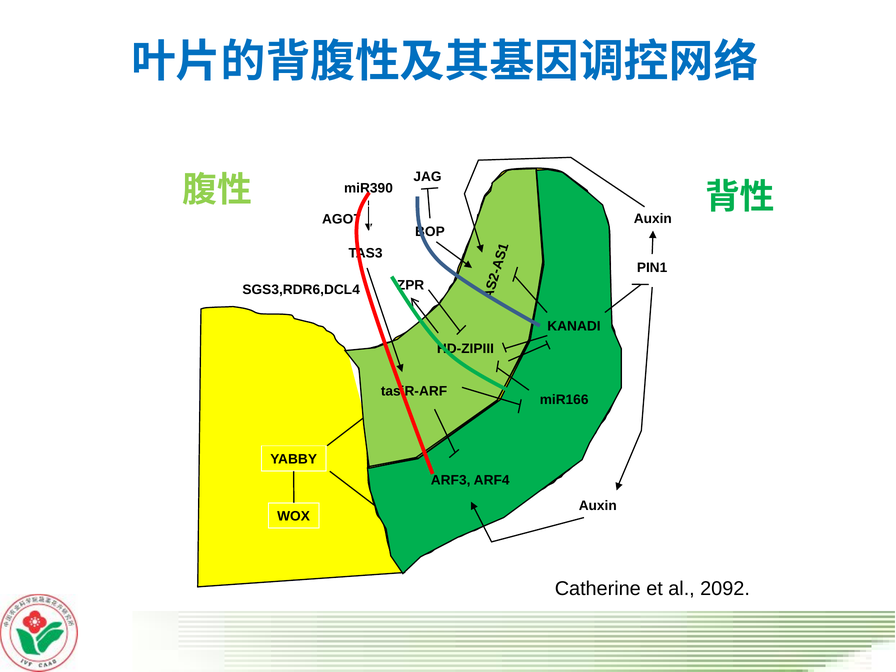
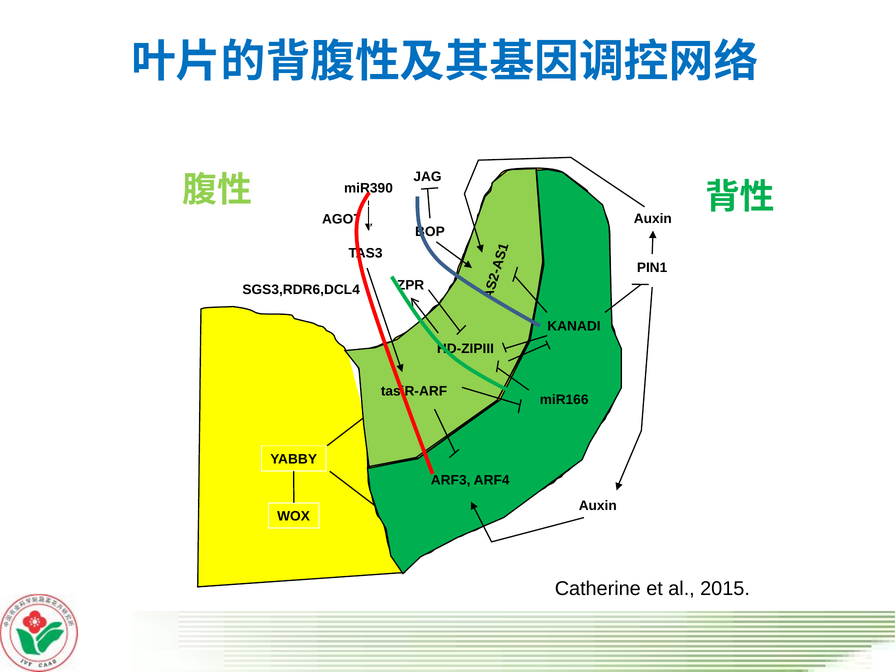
2092: 2092 -> 2015
